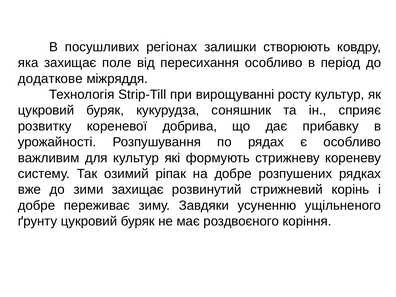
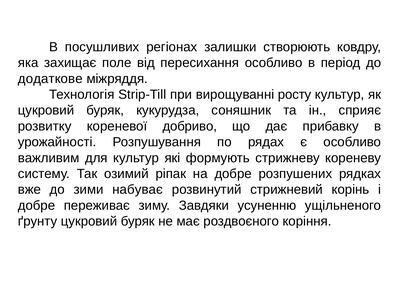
добрива: добрива -> добриво
зими захищає: захищає -> набуває
